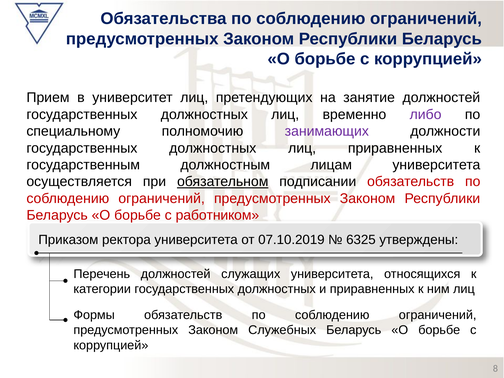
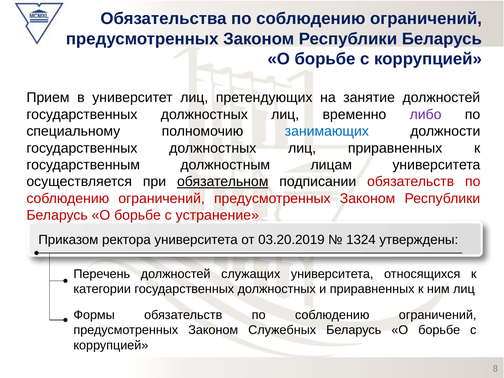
занимающих colour: purple -> blue
работником: работником -> устранение
07.10.2019: 07.10.2019 -> 03.20.2019
6325: 6325 -> 1324
